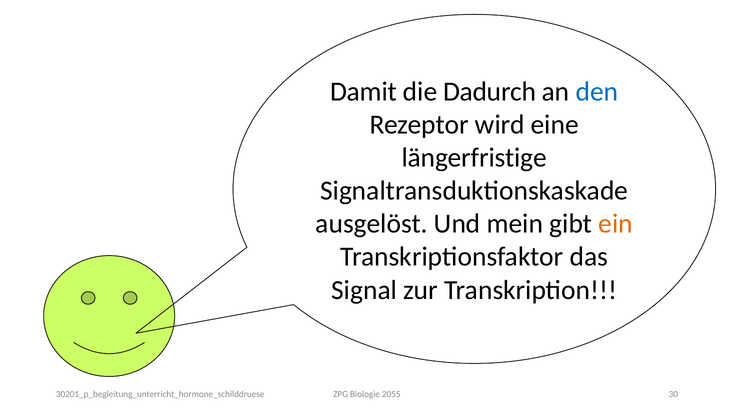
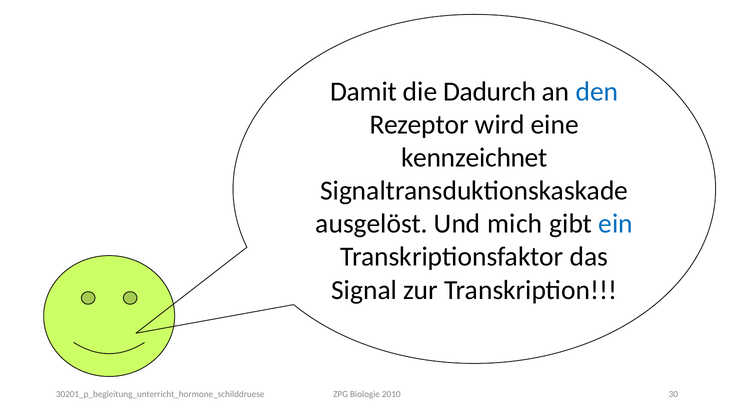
längerfristige: längerfristige -> kennzeichnet
mein: mein -> mich
ein colour: orange -> blue
2055: 2055 -> 2010
